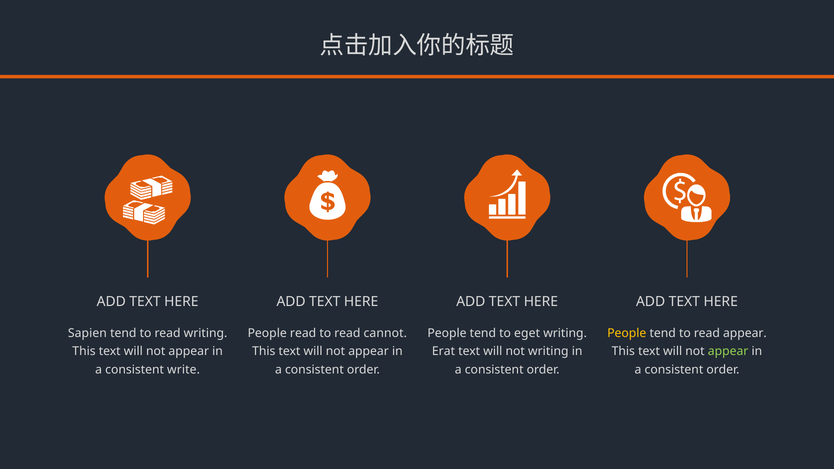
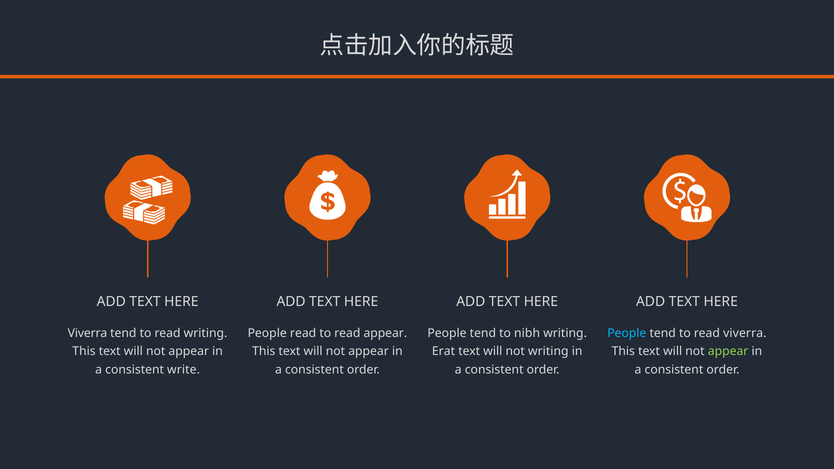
Sapien at (87, 333): Sapien -> Viverra
read cannot: cannot -> appear
eget: eget -> nibh
People at (627, 333) colour: yellow -> light blue
read appear: appear -> viverra
